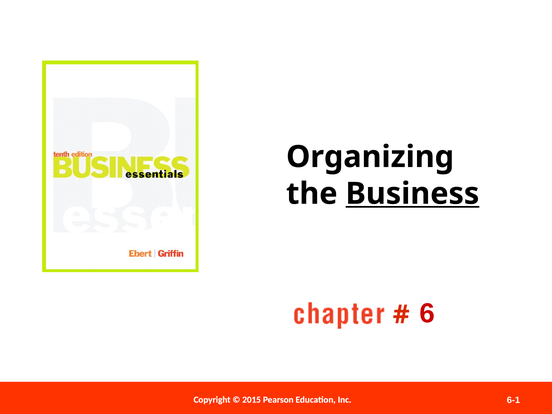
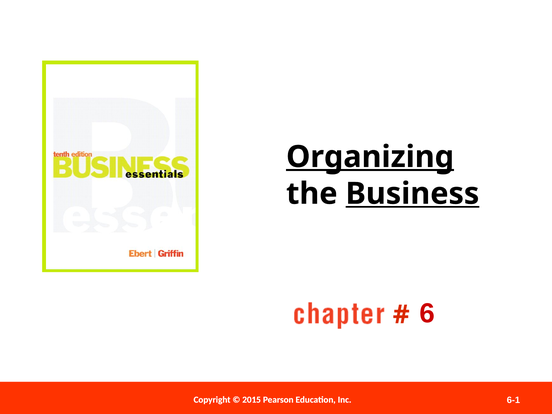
Organizing underline: none -> present
